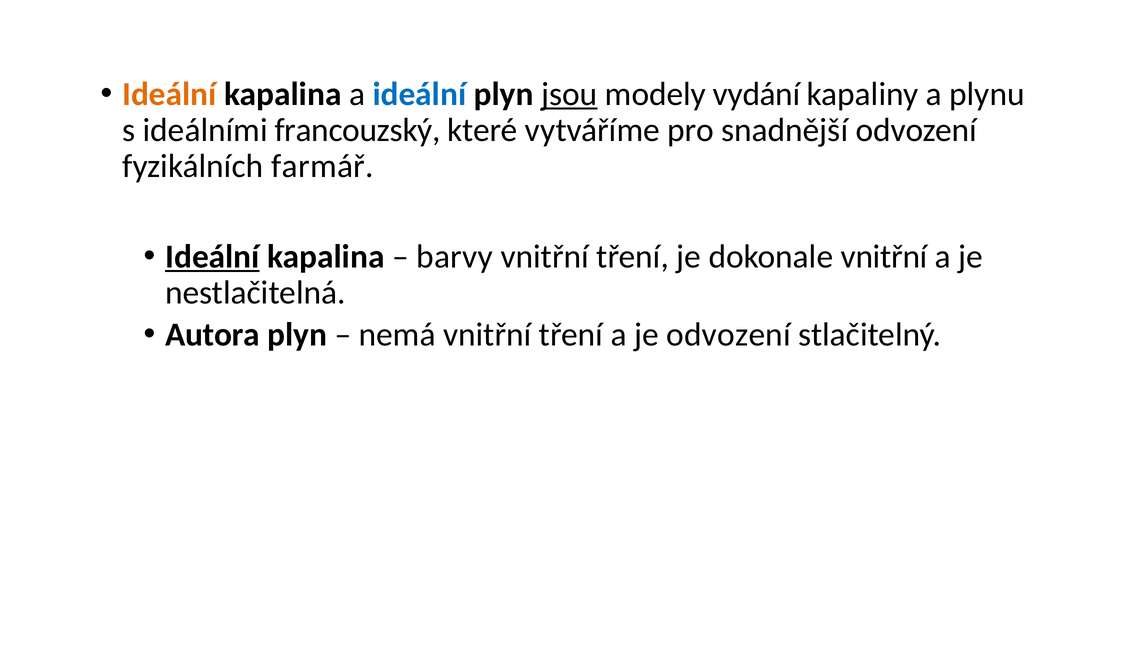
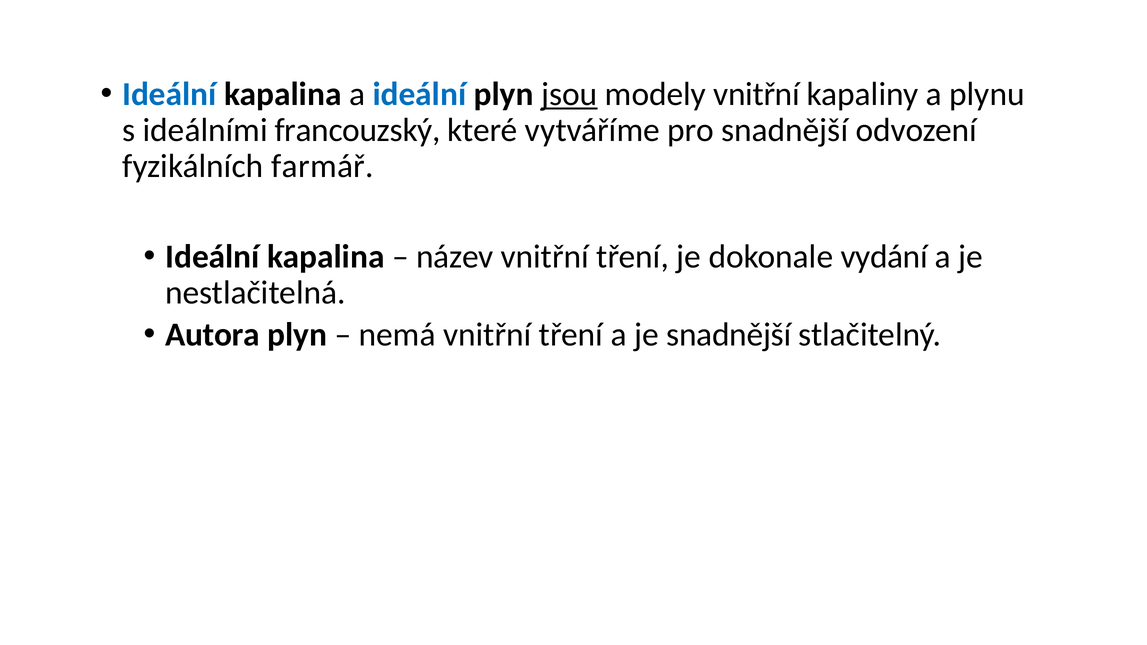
Ideální at (169, 94) colour: orange -> blue
modely vydání: vydání -> vnitřní
Ideální at (212, 257) underline: present -> none
barvy: barvy -> název
dokonale vnitřní: vnitřní -> vydání
je odvození: odvození -> snadnější
